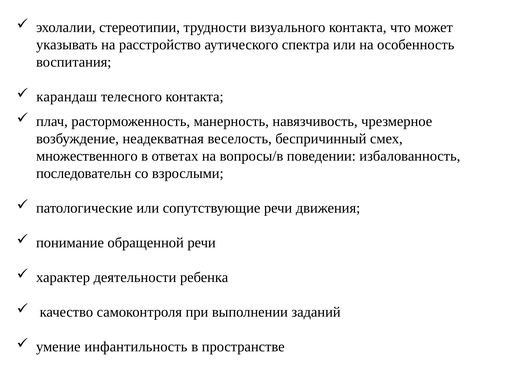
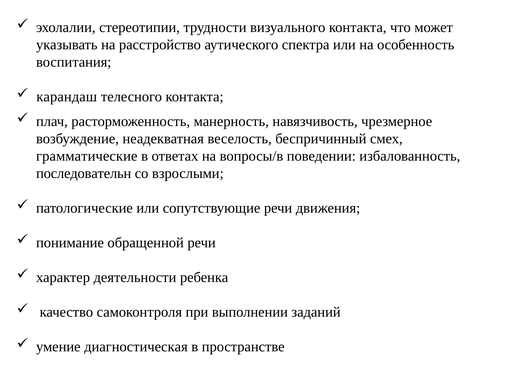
множественного: множественного -> грамматические
инфантильность: инфантильность -> диагностическая
